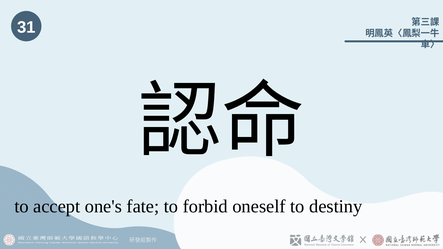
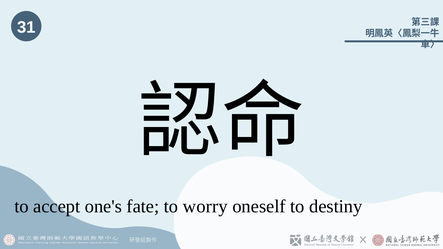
forbid: forbid -> worry
